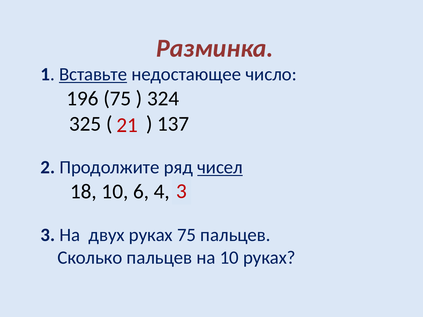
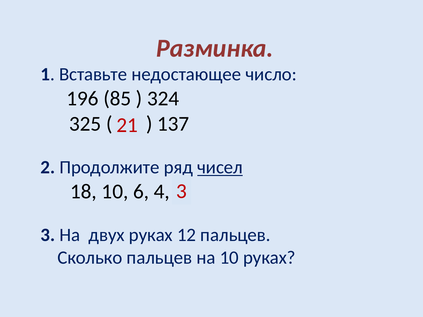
Вставьте underline: present -> none
196 75: 75 -> 85
руках 75: 75 -> 12
